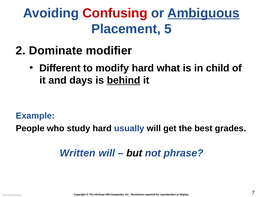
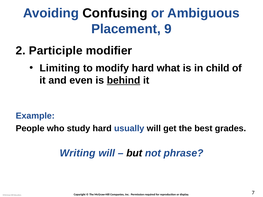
Confusing colour: red -> black
Ambiguous underline: present -> none
5: 5 -> 9
Dominate: Dominate -> Participle
Different: Different -> Limiting
days: days -> even
Written: Written -> Writing
